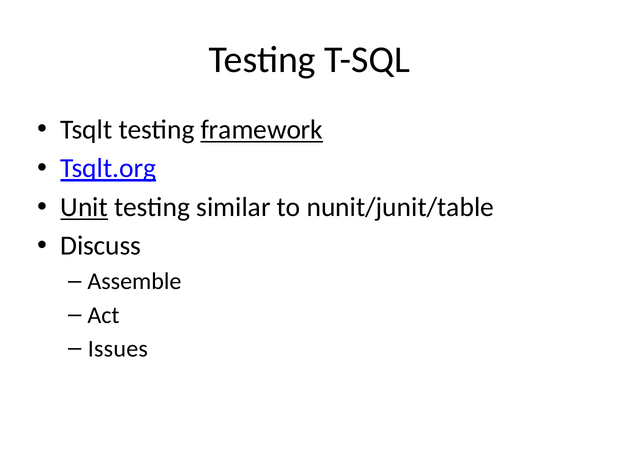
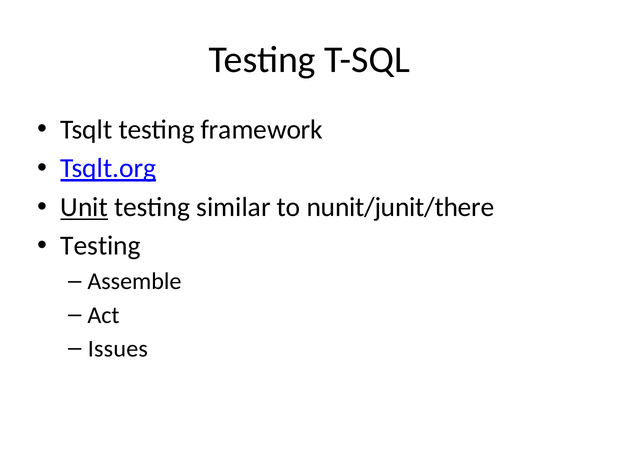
framework underline: present -> none
nunit/junit/table: nunit/junit/table -> nunit/junit/there
Discuss at (101, 246): Discuss -> Testing
